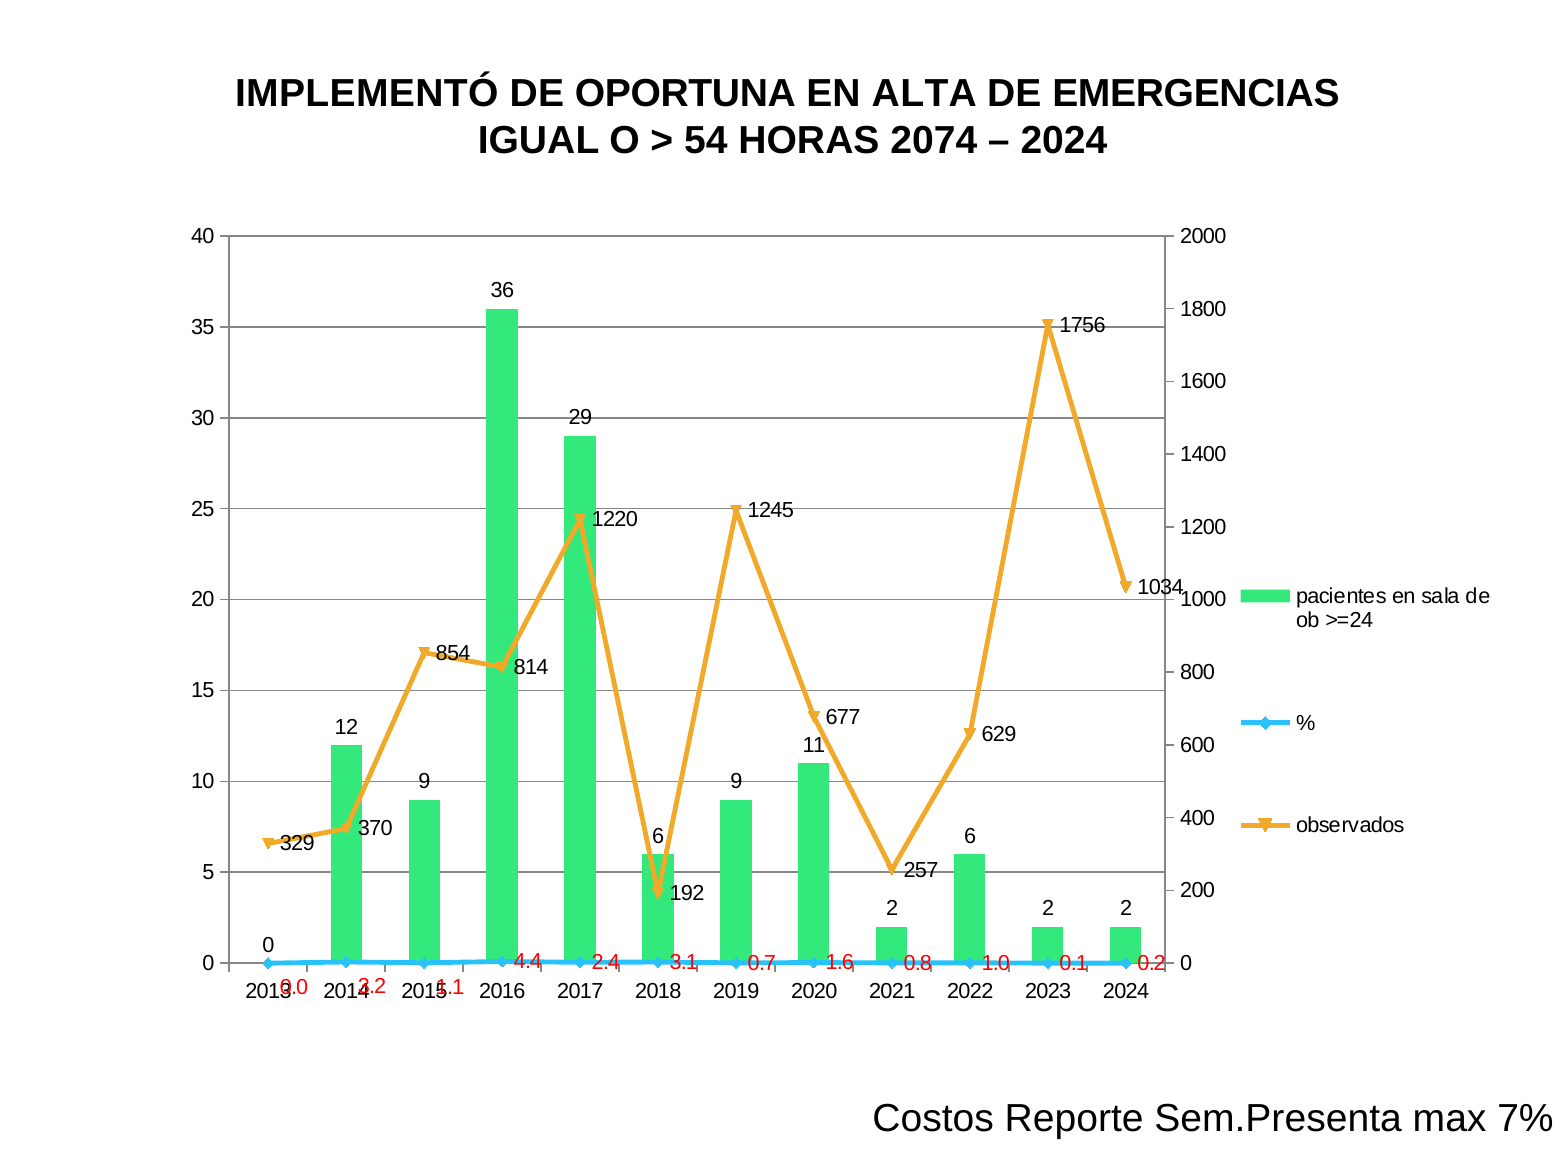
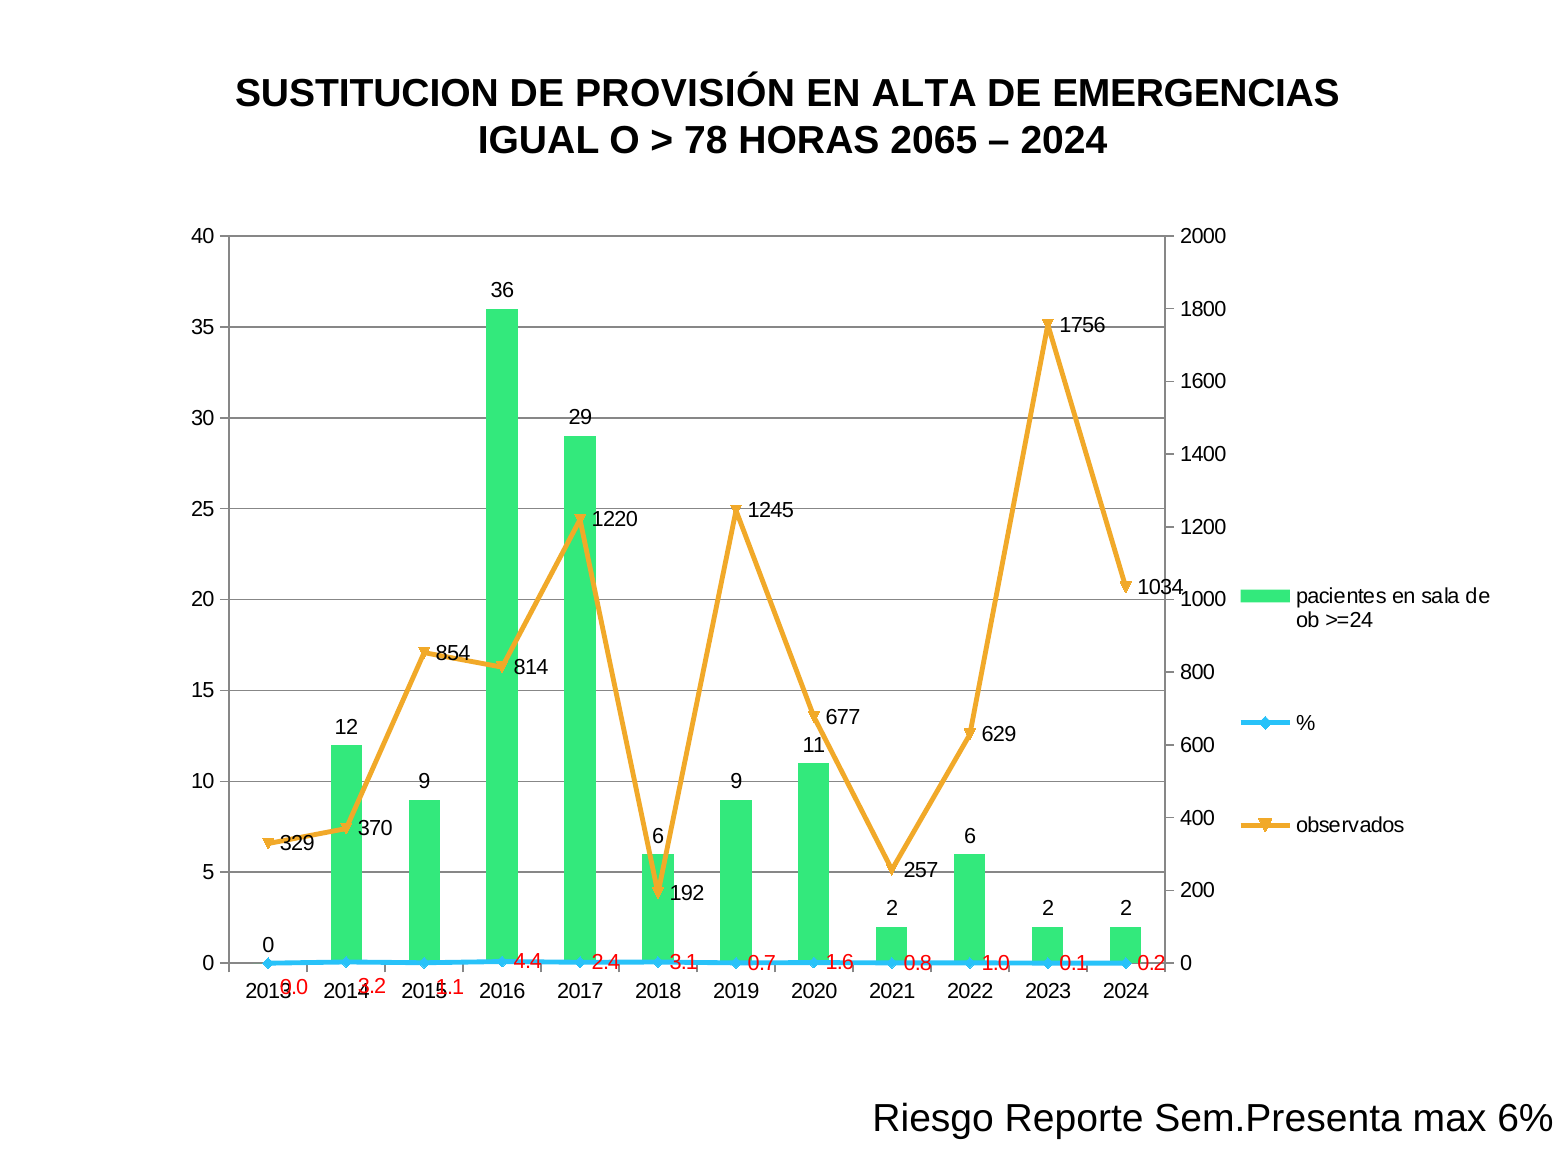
IMPLEMENTÓ: IMPLEMENTÓ -> SUSTITUCION
OPORTUNA: OPORTUNA -> PROVISIÓN
54: 54 -> 78
2074: 2074 -> 2065
Costos: Costos -> Riesgo
7%: 7% -> 6%
